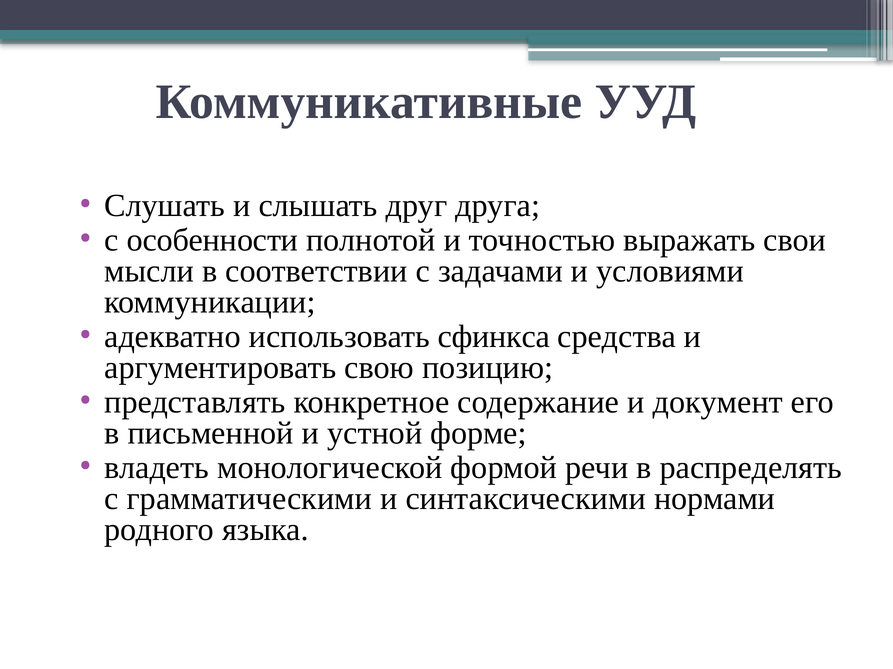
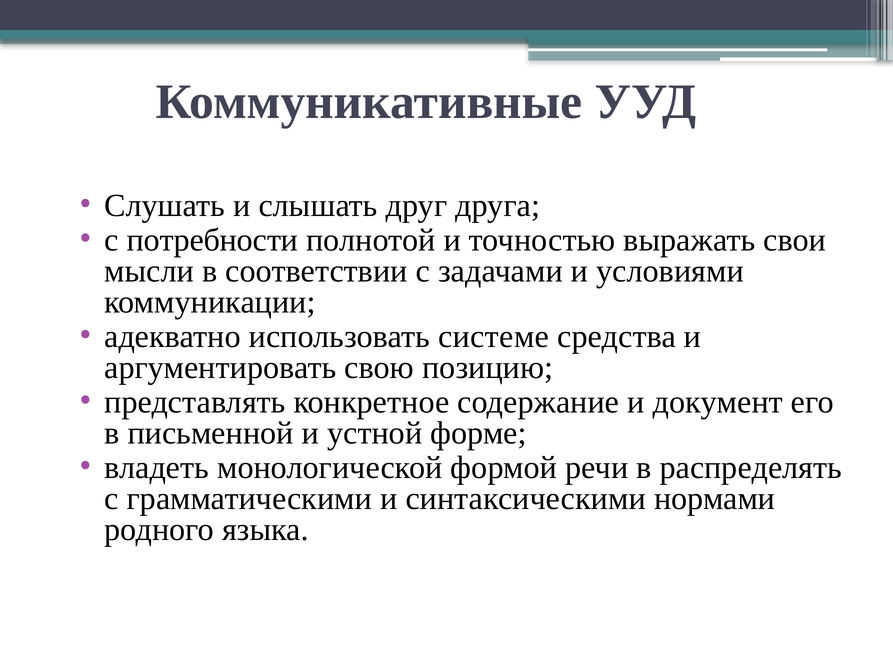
особенности: особенности -> потребности
сфинкса: сфинкса -> системе
